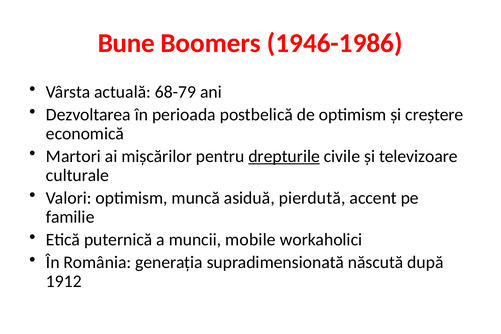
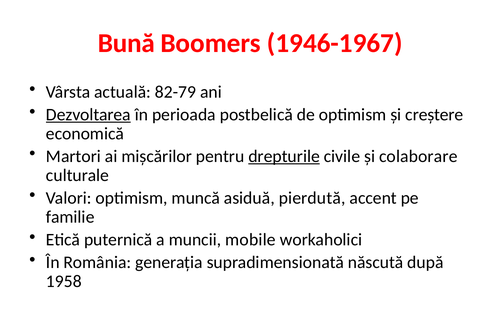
Bune: Bune -> Bună
1946-1986: 1946-1986 -> 1946-1967
68-79: 68-79 -> 82-79
Dezvoltarea underline: none -> present
televizoare: televizoare -> colaborare
1912: 1912 -> 1958
